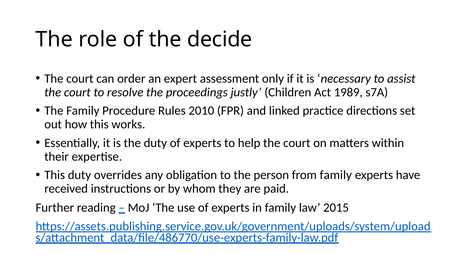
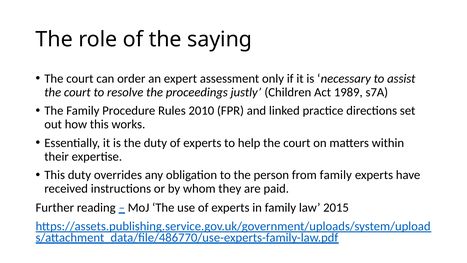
decide: decide -> saying
